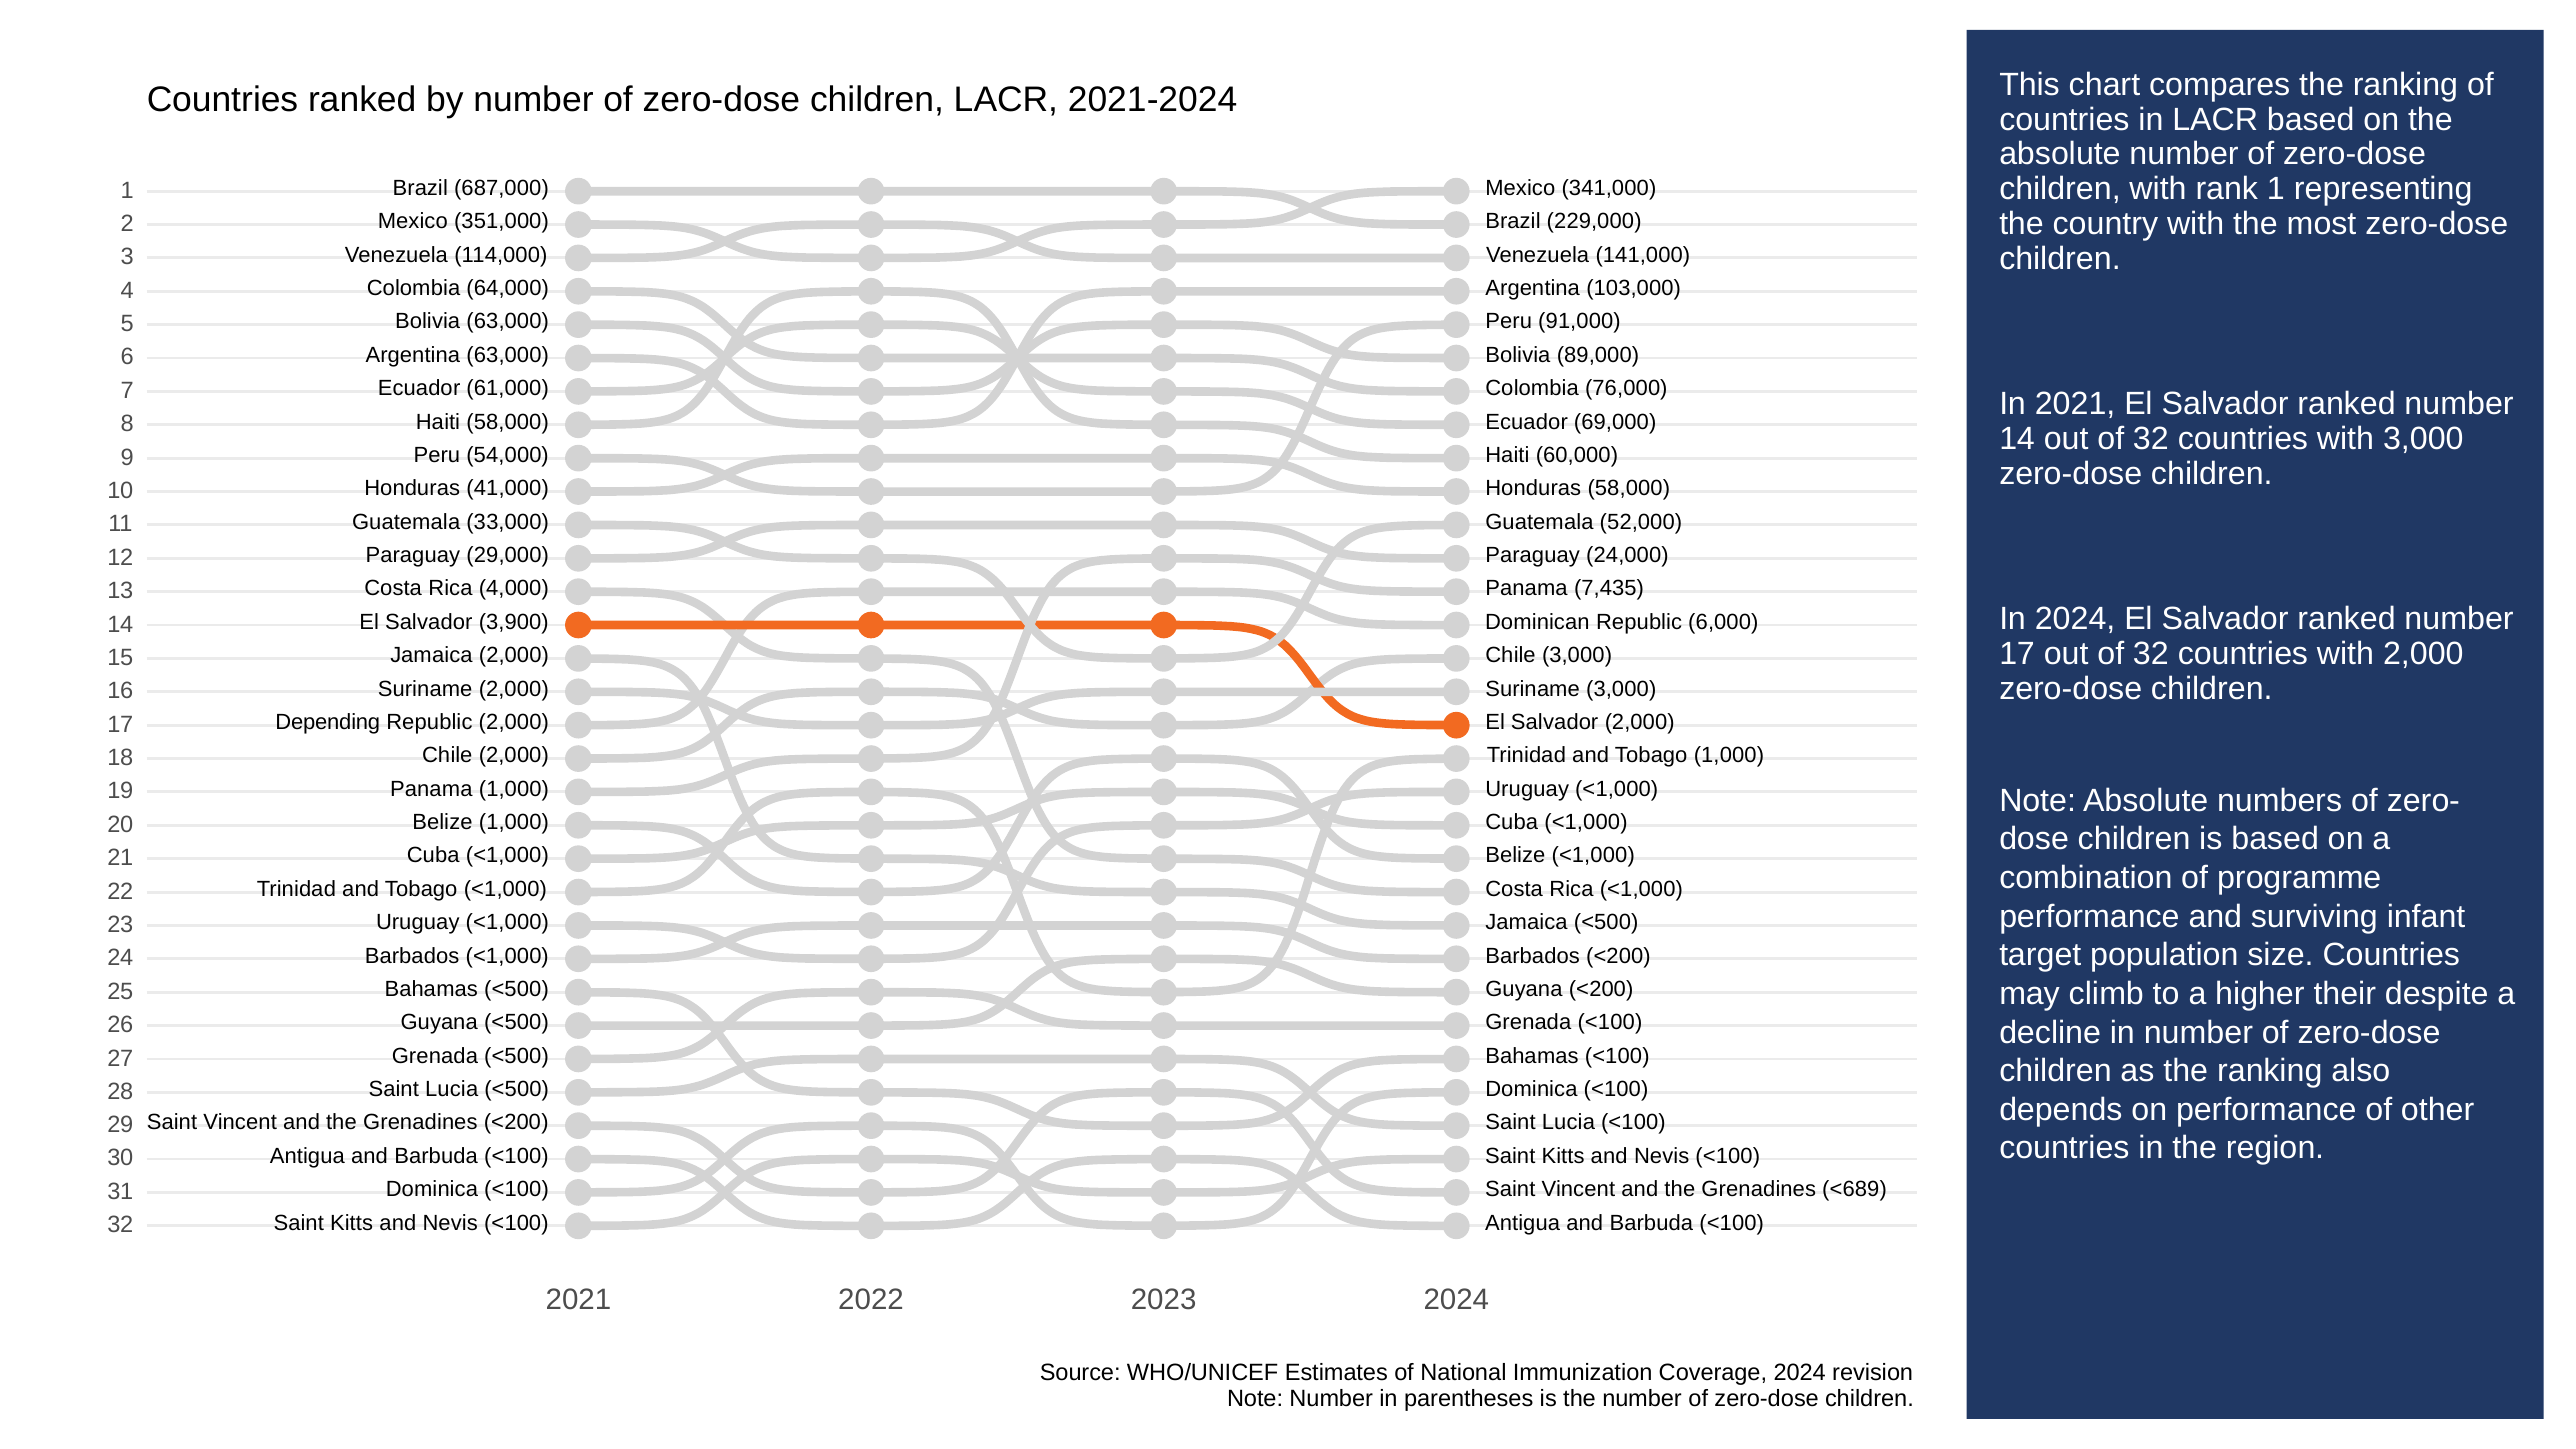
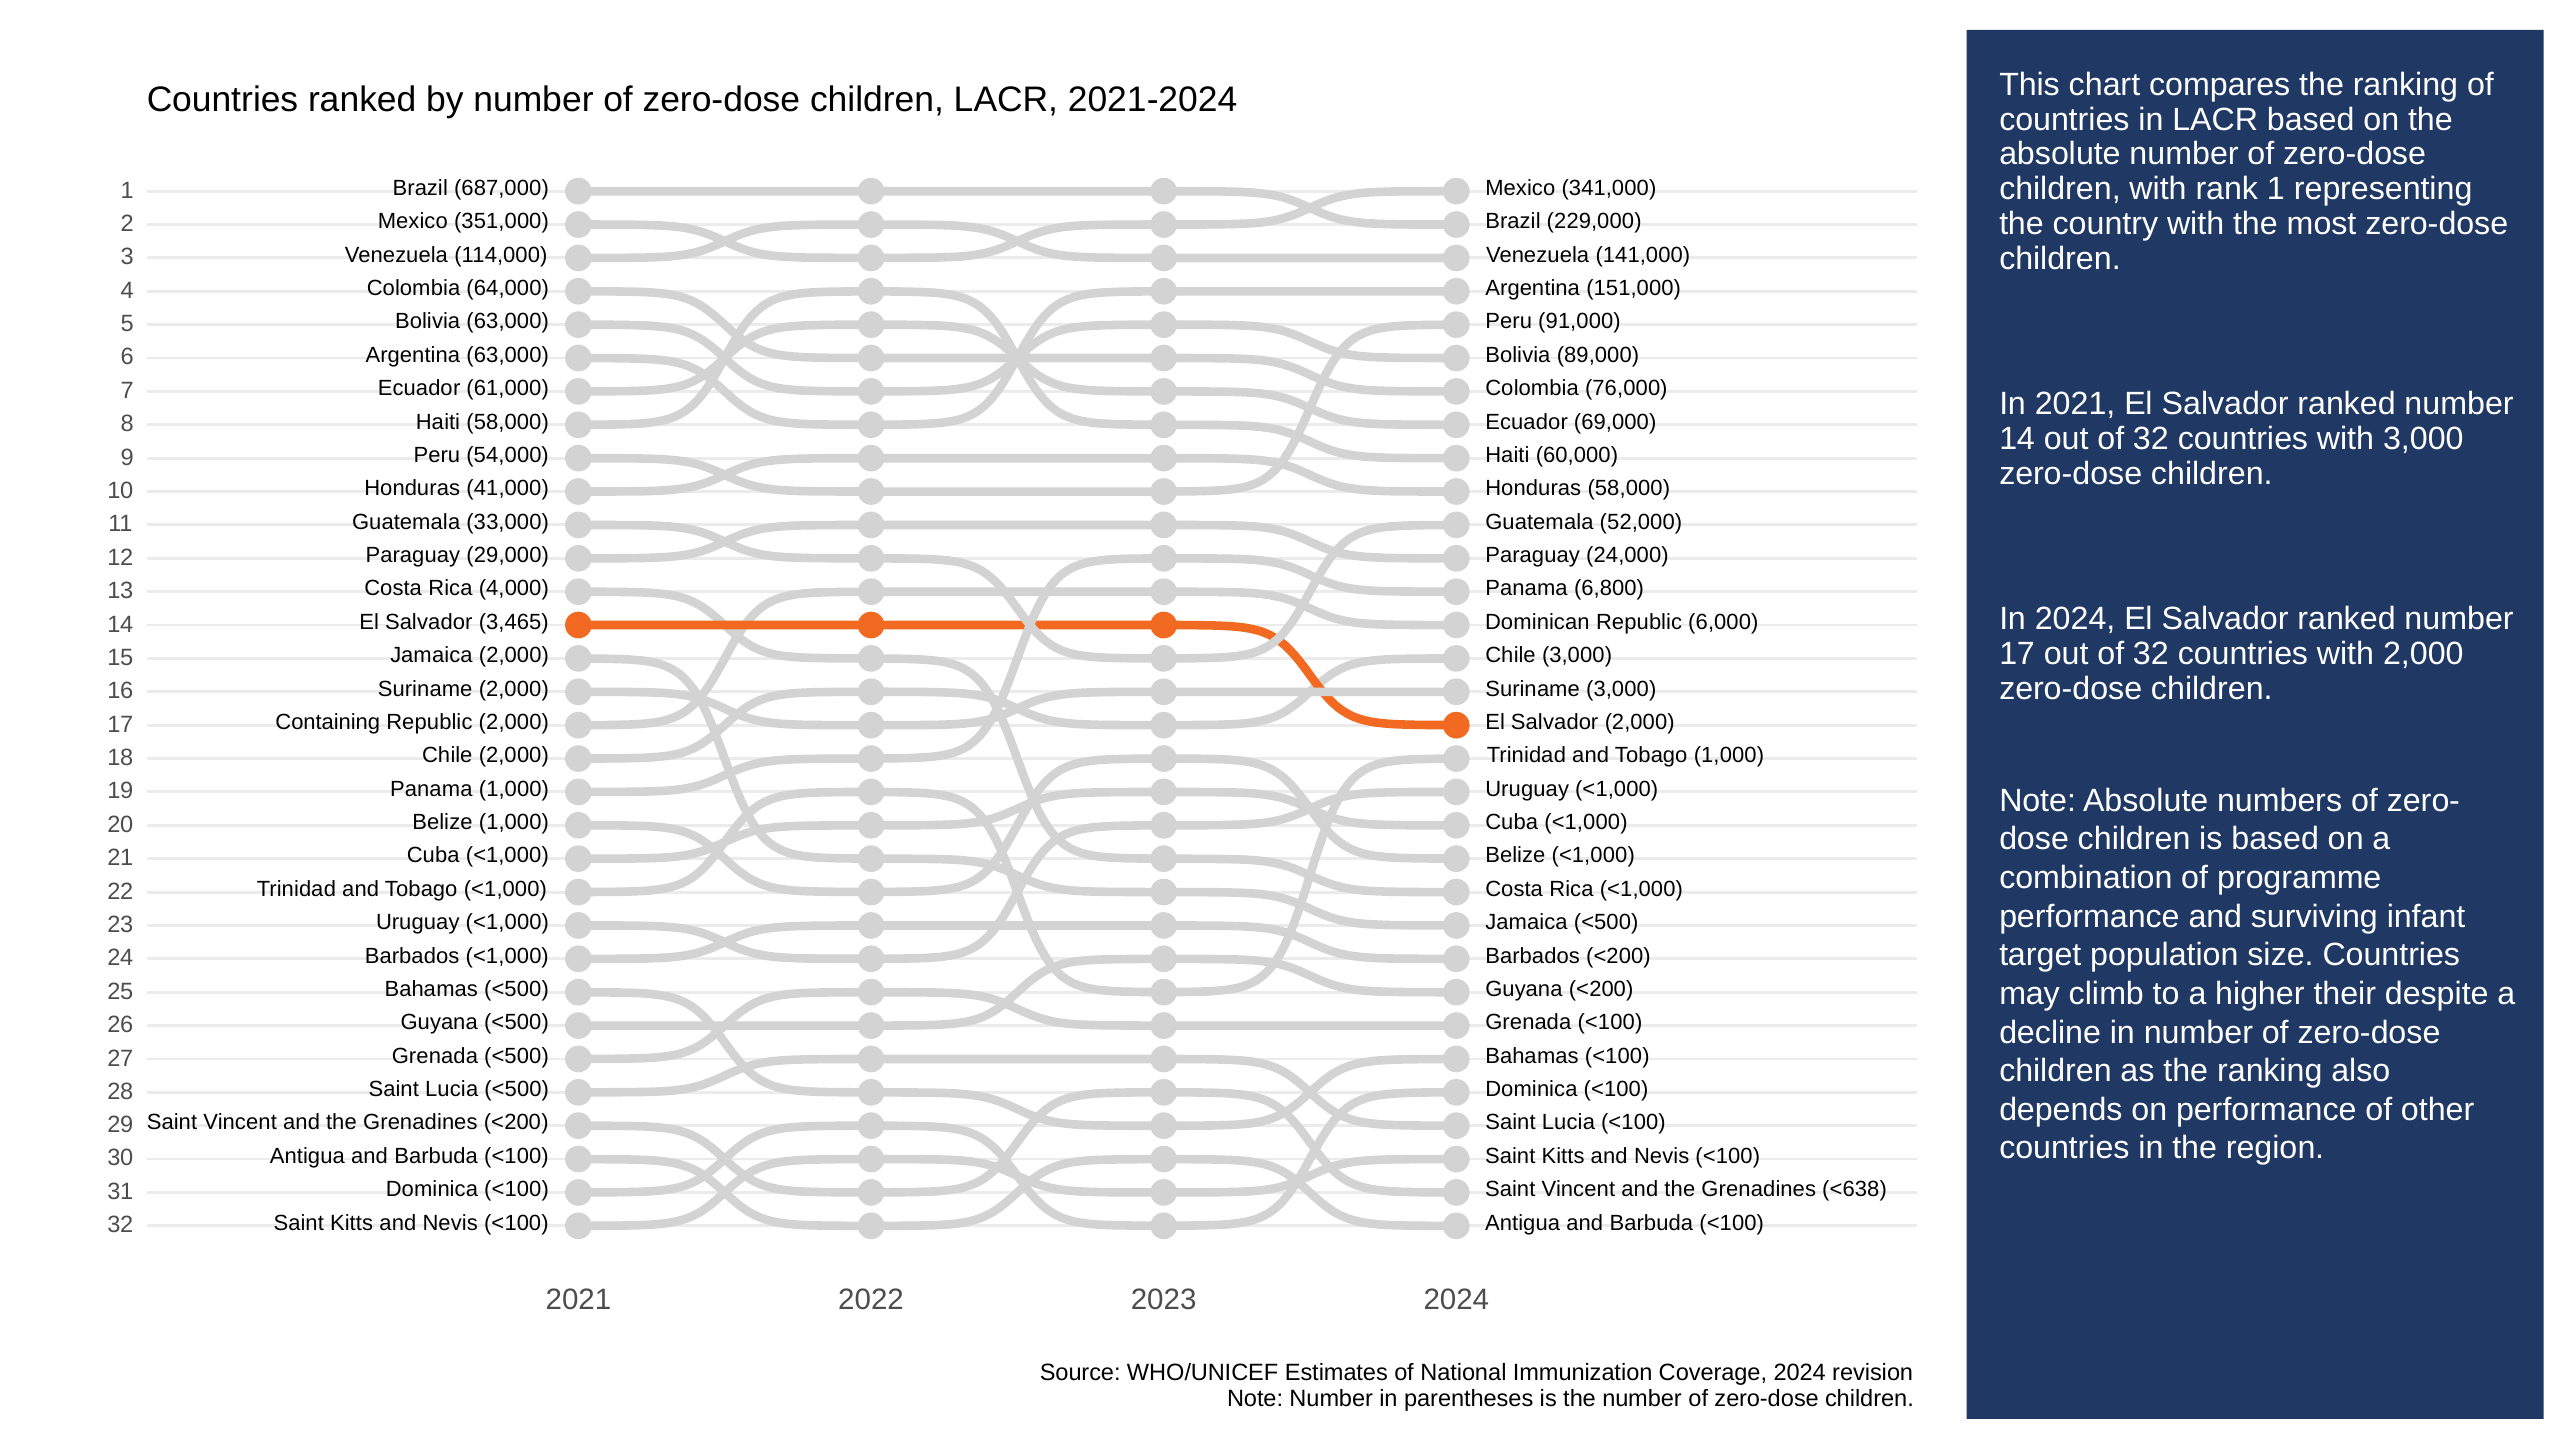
103,000: 103,000 -> 151,000
7,435: 7,435 -> 6,800
3,900: 3,900 -> 3,465
Depending: Depending -> Containing
<689: <689 -> <638
